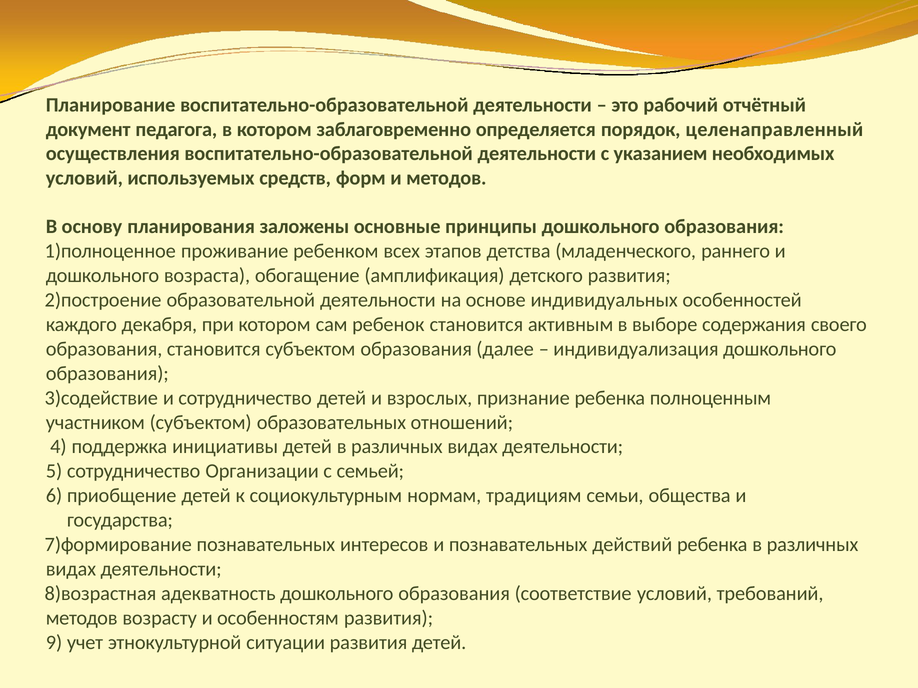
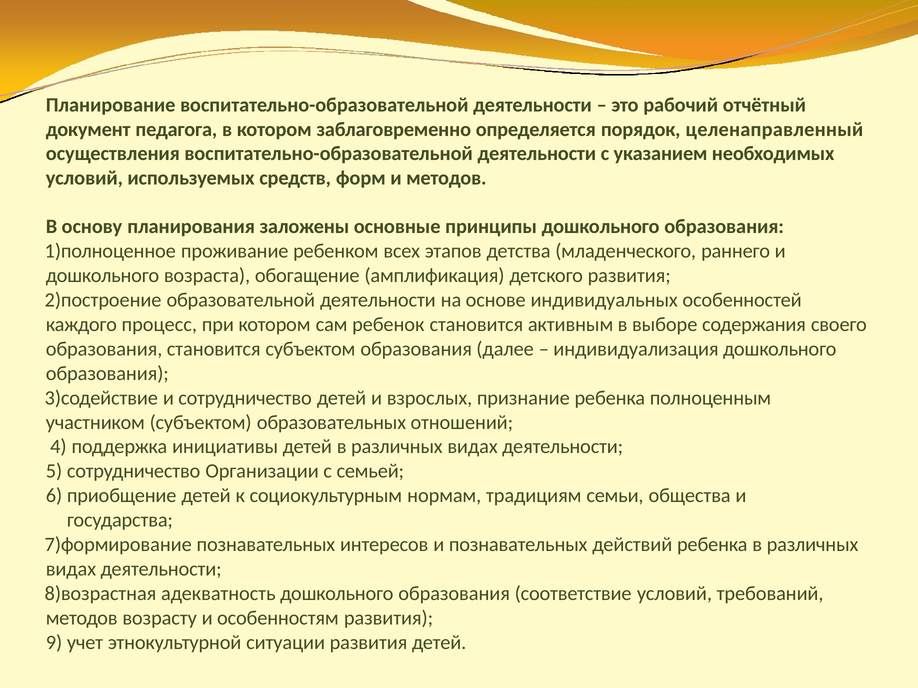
декабря: декабря -> процесс
